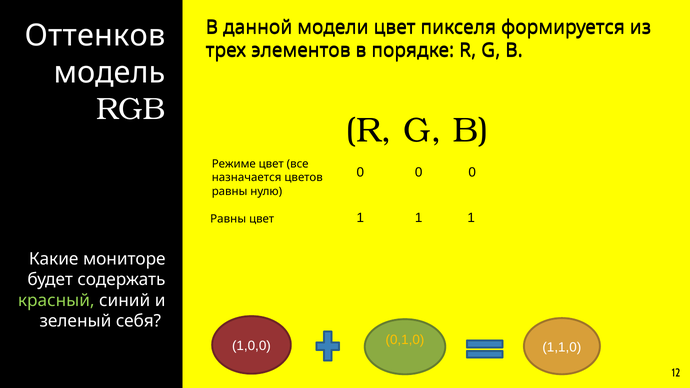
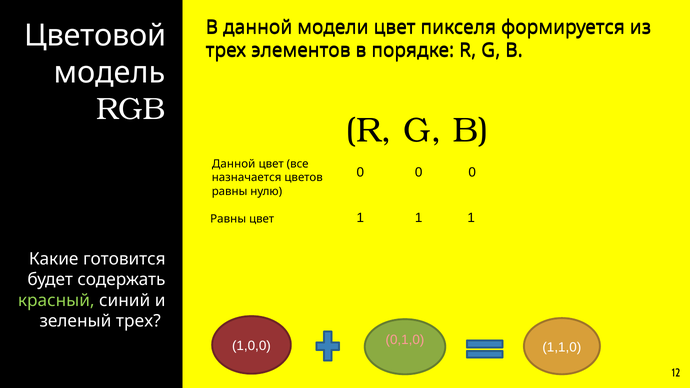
Оттенков: Оттенков -> Цветовой
Режиме at (234, 164): Режиме -> Данной
мониторе: мониторе -> готовится
зеленый себя: себя -> трех
0,1,0 colour: yellow -> pink
